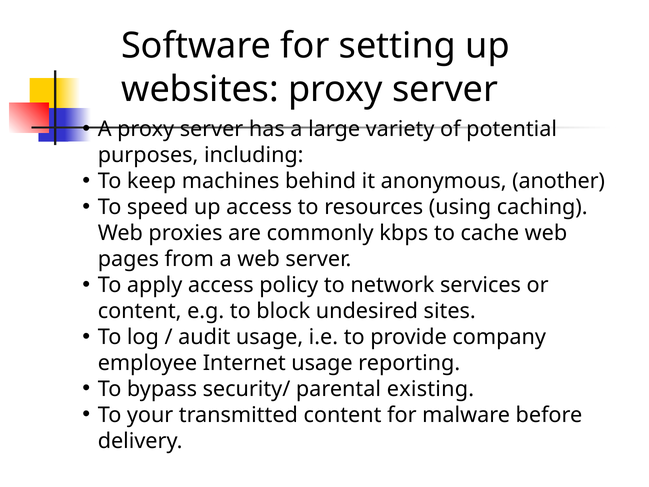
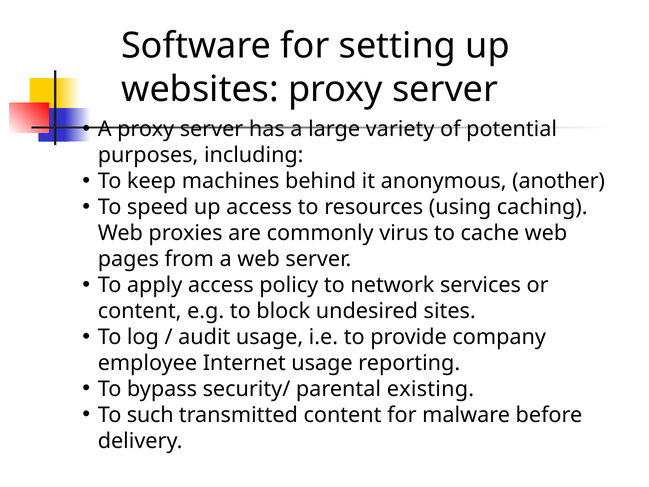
kbps: kbps -> virus
your: your -> such
